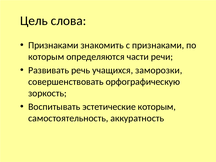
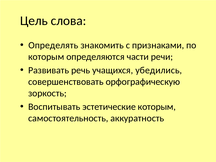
Признаками at (53, 45): Признаками -> Определять
заморозки: заморозки -> убедились
